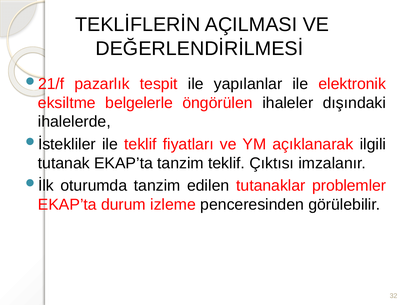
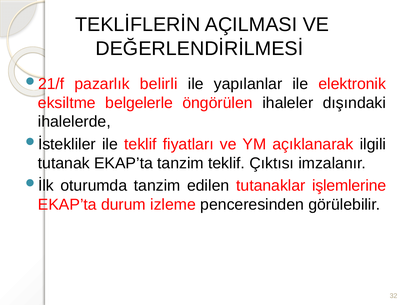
tespit: tespit -> belirli
problemler: problemler -> işlemlerine
